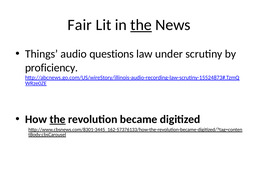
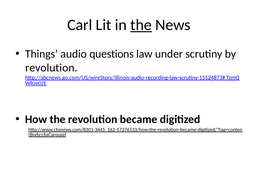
Fair: Fair -> Carl
proficiency at (52, 68): proficiency -> revolution
the at (58, 120) underline: present -> none
